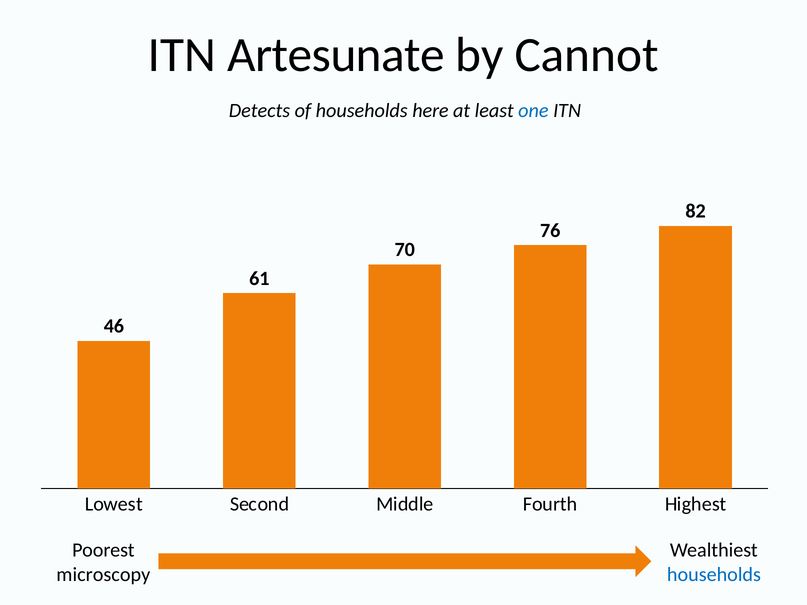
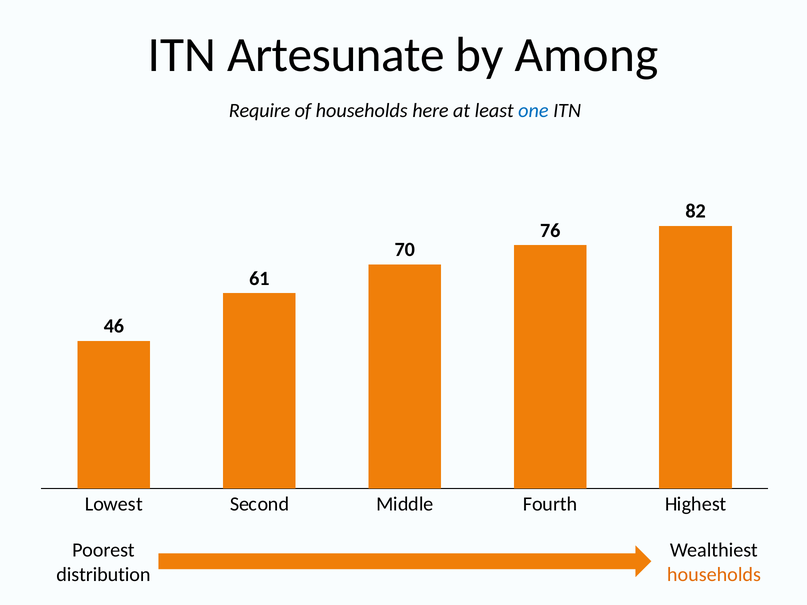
Cannot: Cannot -> Among
Detects: Detects -> Require
microscopy: microscopy -> distribution
households at (714, 575) colour: blue -> orange
